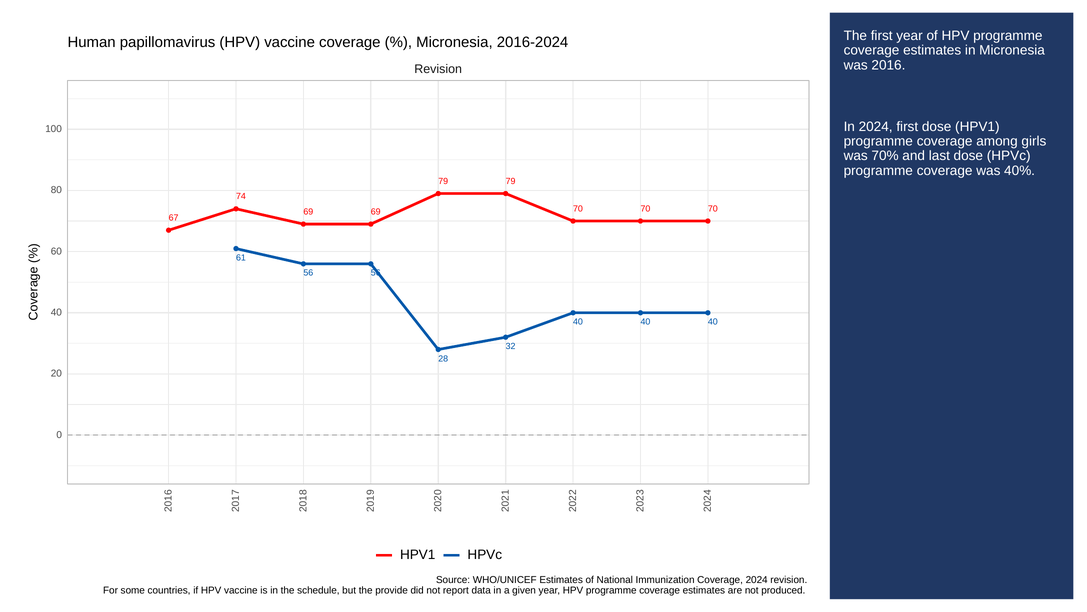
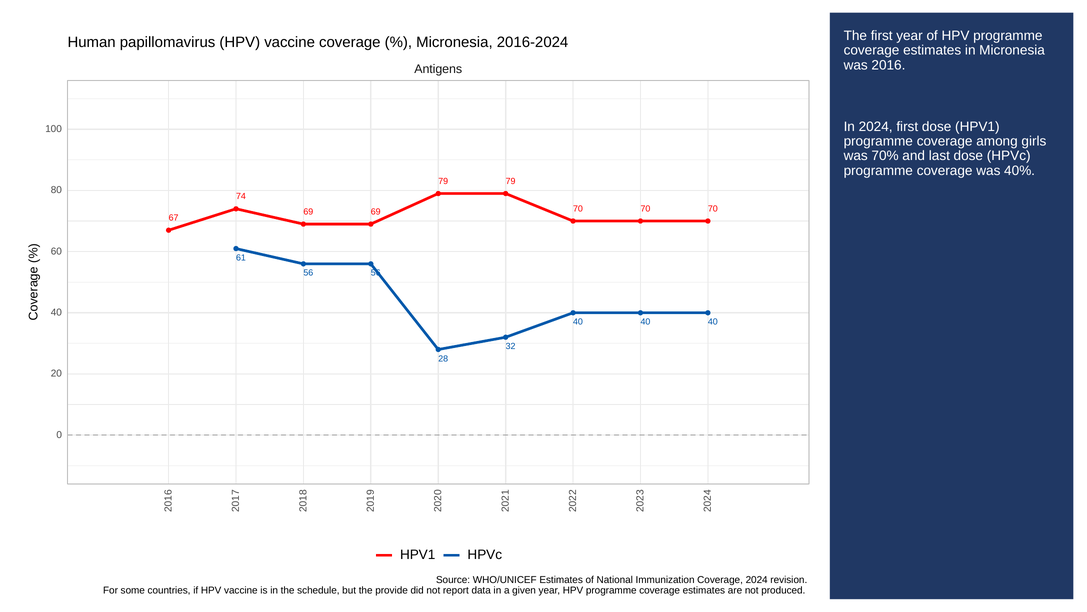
Revision at (438, 69): Revision -> Antigens
